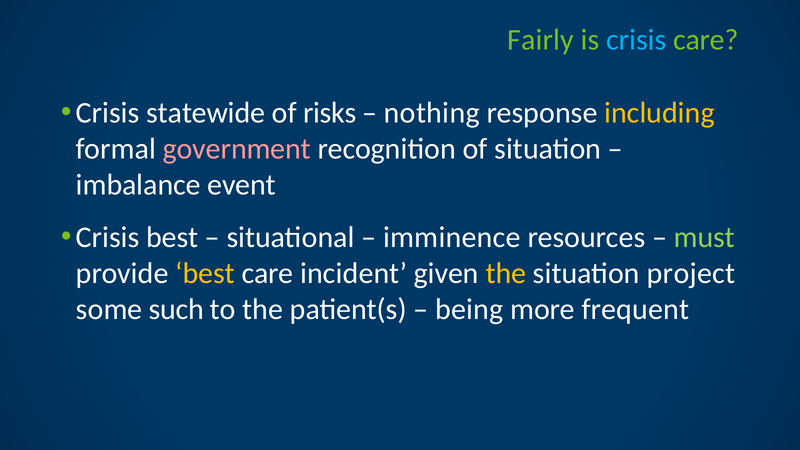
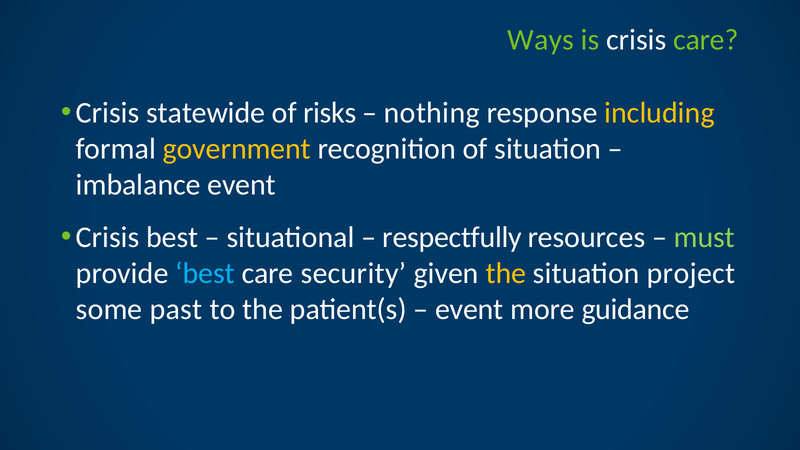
Fairly: Fairly -> Ways
crisis at (636, 40) colour: light blue -> white
government colour: pink -> yellow
imminence: imminence -> respectfully
best at (205, 273) colour: yellow -> light blue
incident: incident -> security
such: such -> past
being at (469, 309): being -> event
frequent: frequent -> guidance
